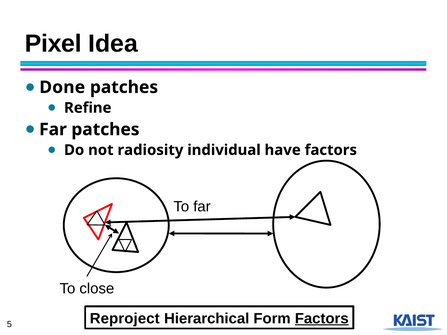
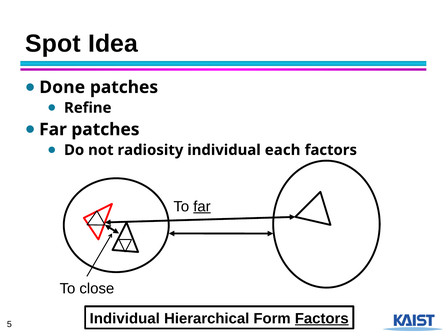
Pixel: Pixel -> Spot
have: have -> each
far at (202, 207) underline: none -> present
Reproject at (125, 319): Reproject -> Individual
